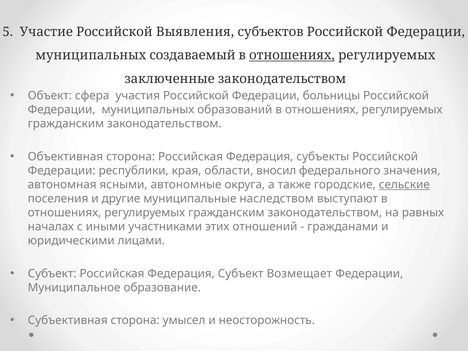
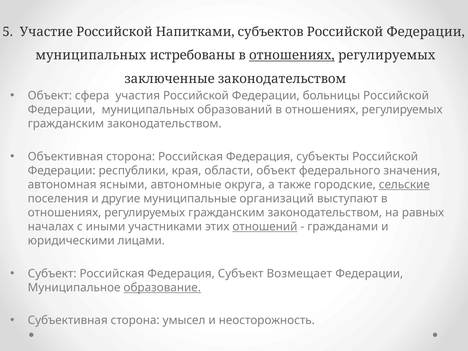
Выявления: Выявления -> Напитками
создаваемый: создаваемый -> истребованы
области вносил: вносил -> объект
наследством: наследством -> организаций
отношений underline: none -> present
образование underline: none -> present
